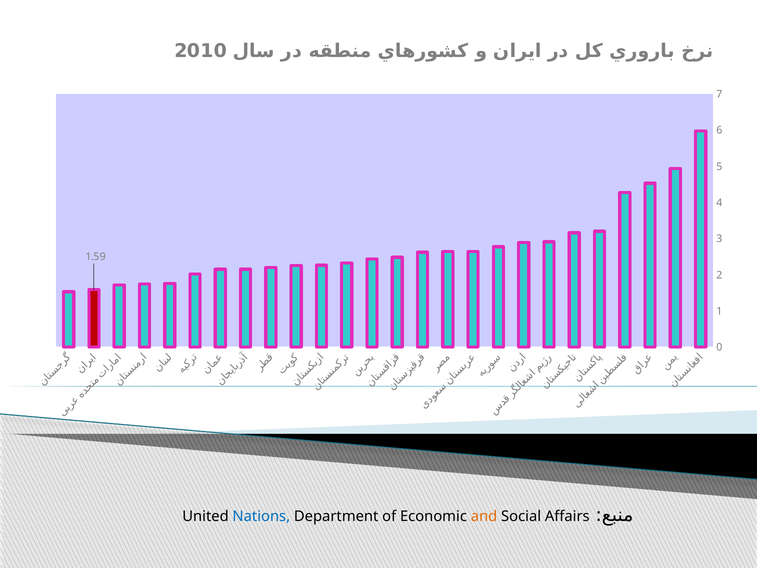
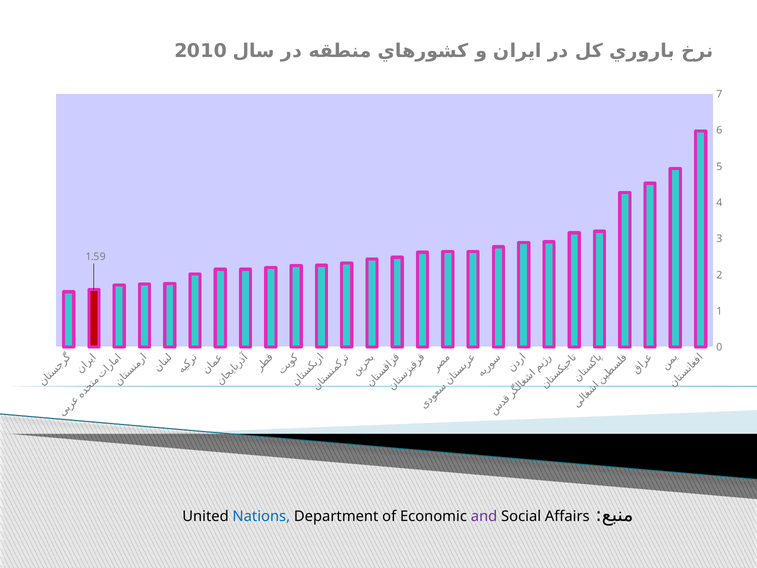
and colour: orange -> purple
